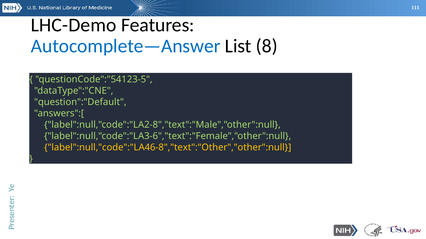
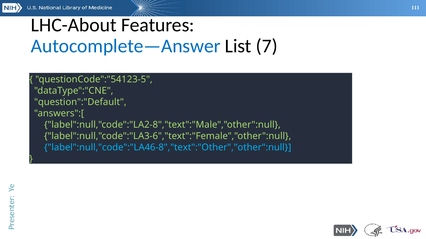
LHC-Demo: LHC-Demo -> LHC-About
8: 8 -> 7
label":null,"code":"LA46-8","text":"Other","other":null colour: yellow -> light blue
